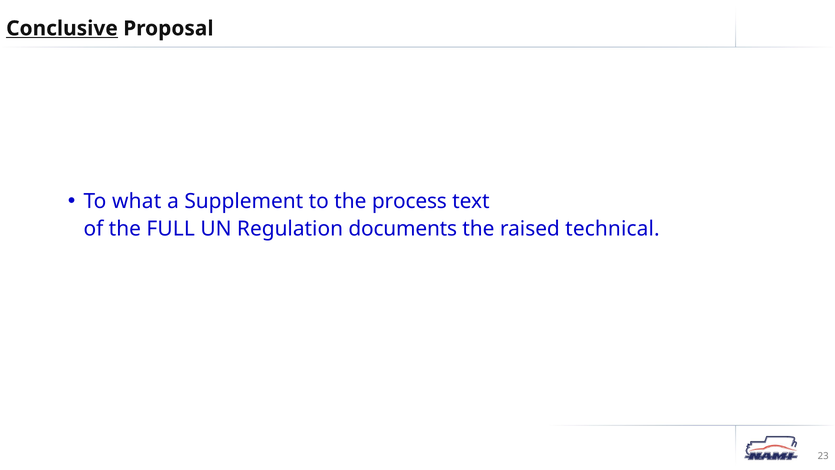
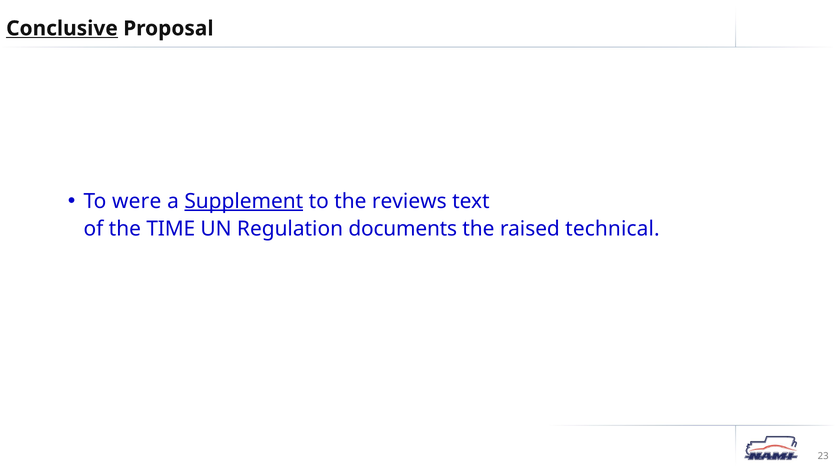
what: what -> were
Supplement underline: none -> present
process: process -> reviews
FULL: FULL -> TIME
